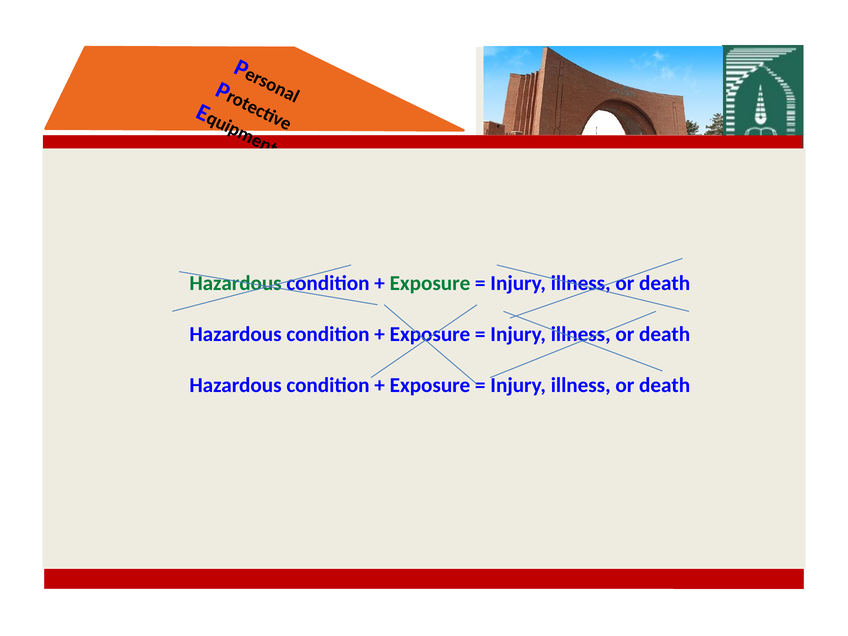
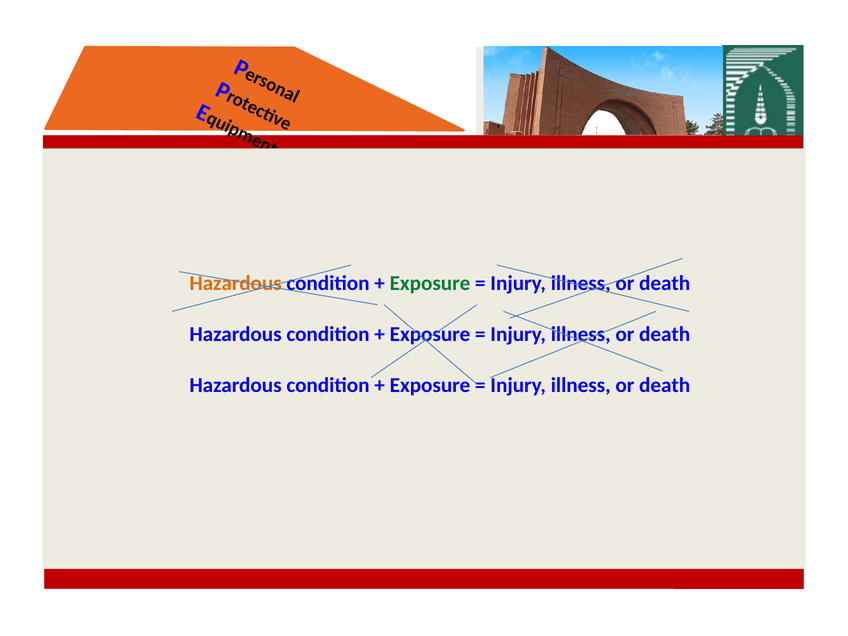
Hazardous at (236, 283) colour: green -> orange
